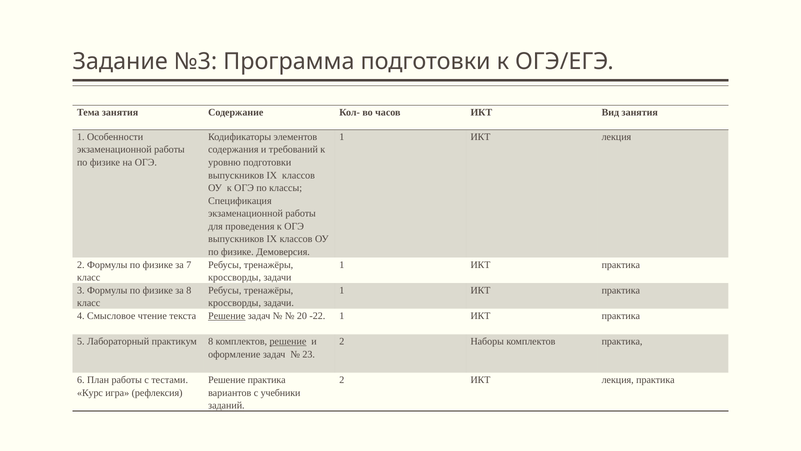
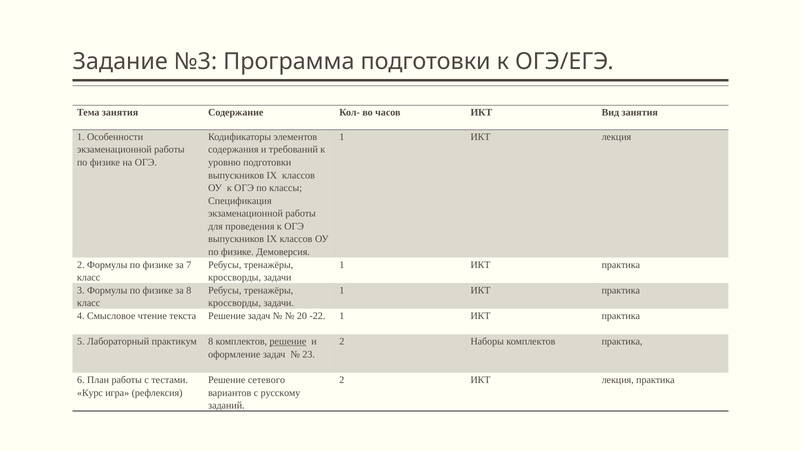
Решение at (227, 316) underline: present -> none
Решение практика: практика -> сетевого
учебники: учебники -> русскому
